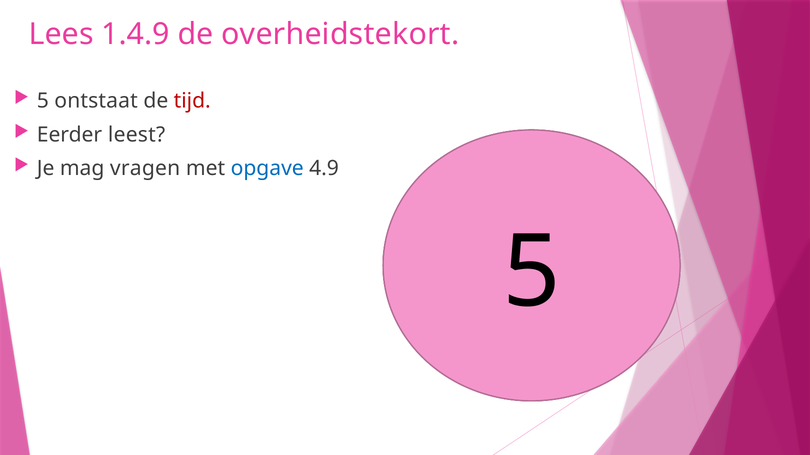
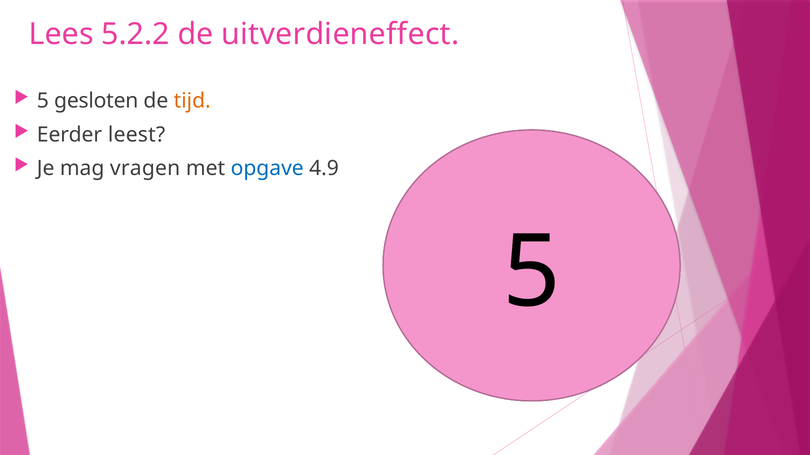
1.4.9: 1.4.9 -> 5.2.2
overheidstekort: overheidstekort -> uitverdieneffect
ontstaat: ontstaat -> gesloten
tijd colour: red -> orange
